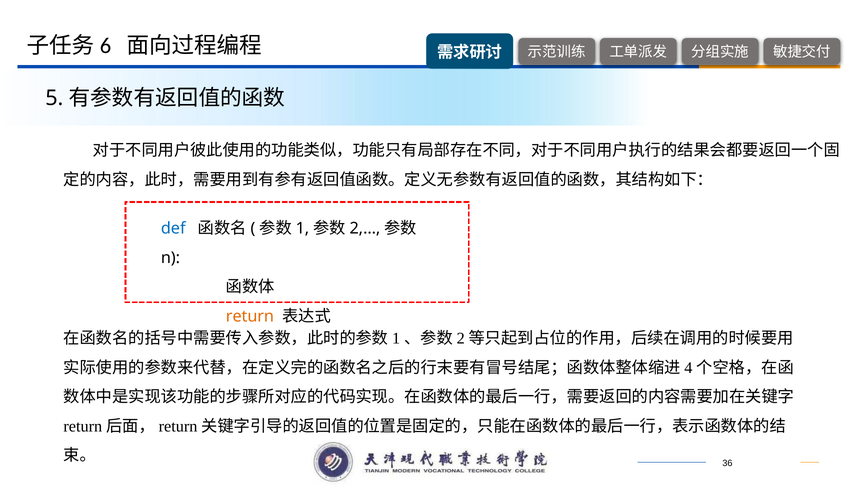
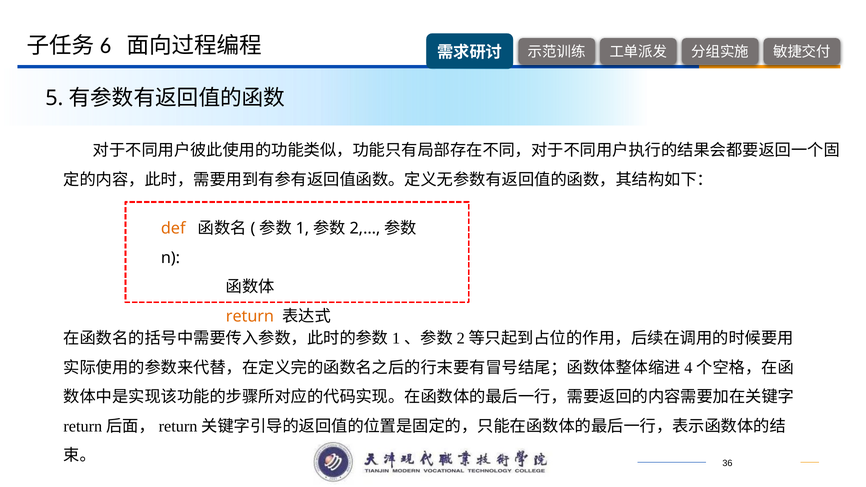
def colour: blue -> orange
